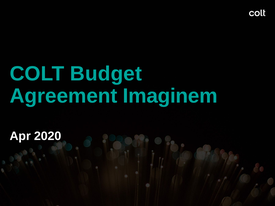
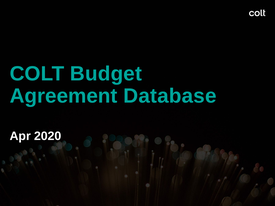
Imaginem: Imaginem -> Database
